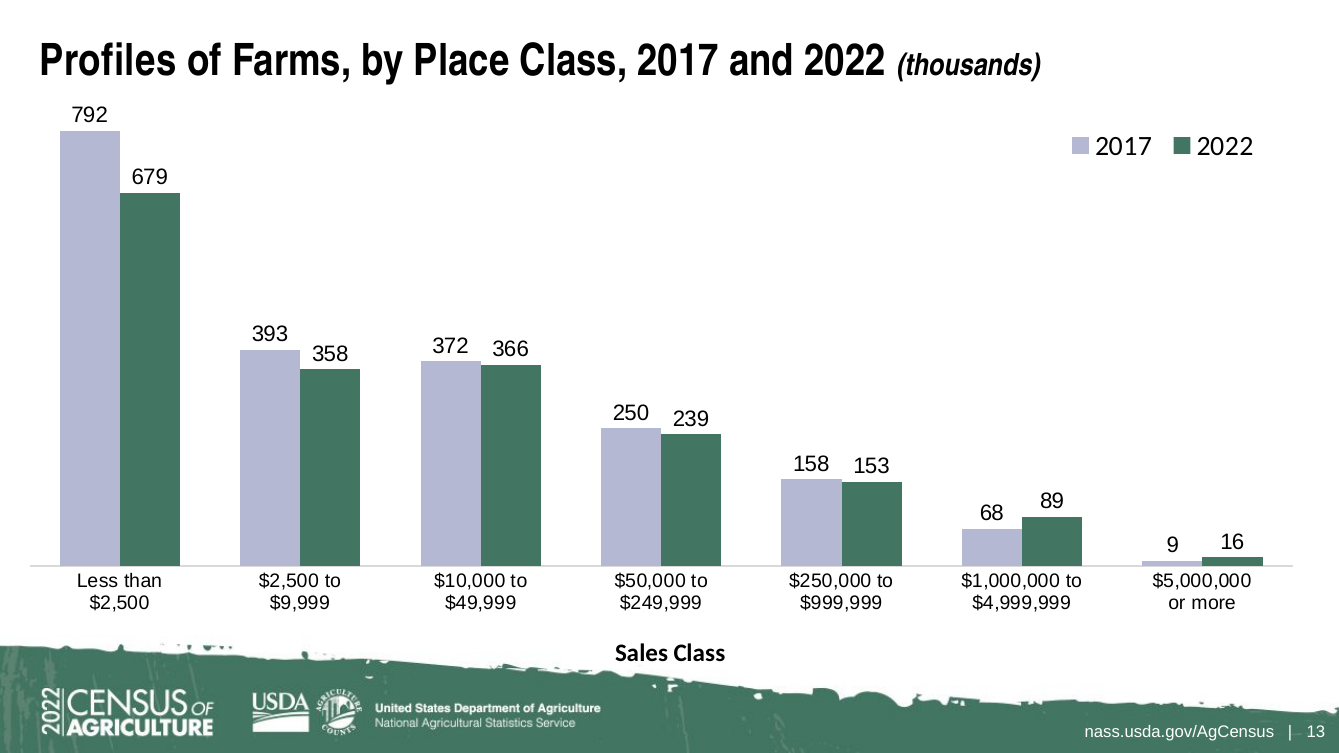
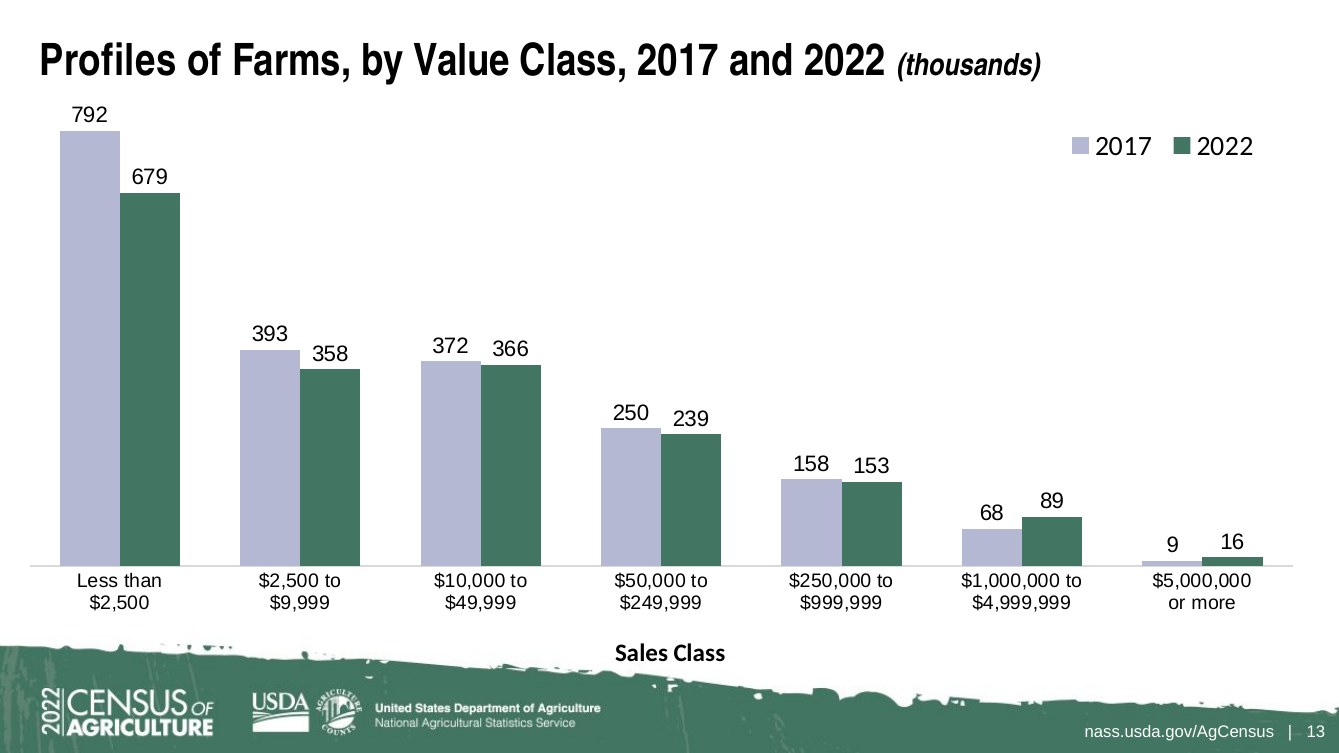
Place: Place -> Value
